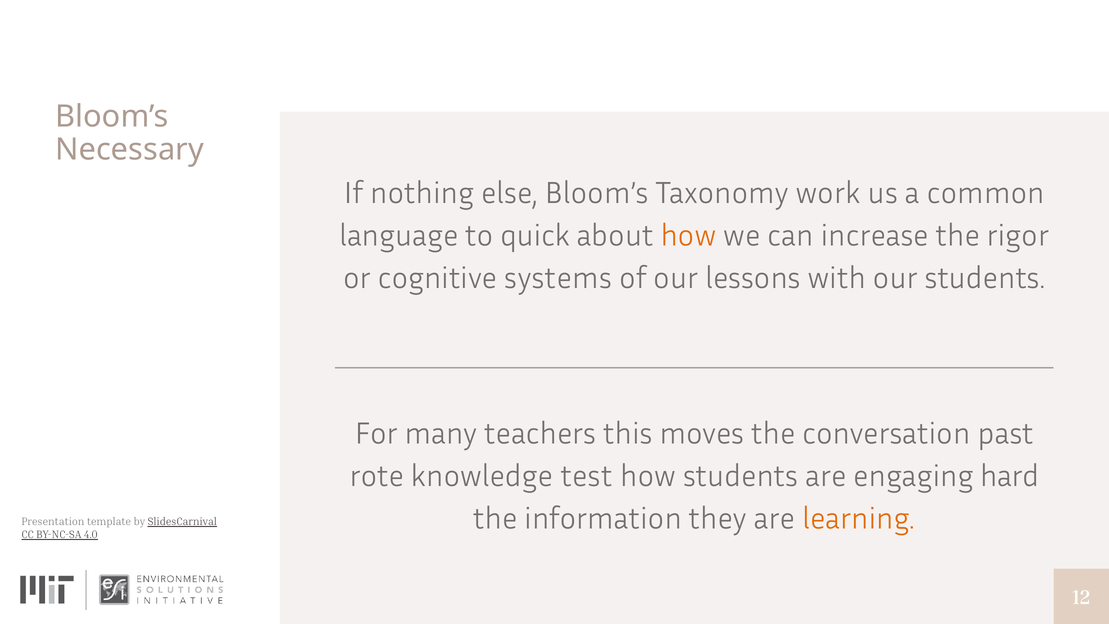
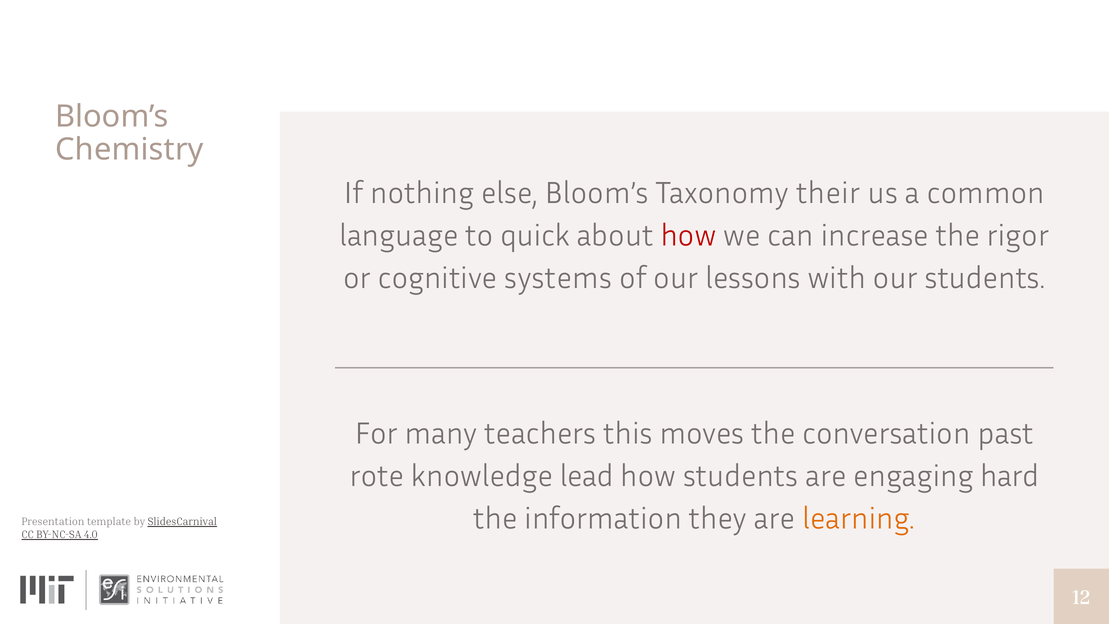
Necessary: Necessary -> Chemistry
work: work -> their
how at (688, 236) colour: orange -> red
test: test -> lead
